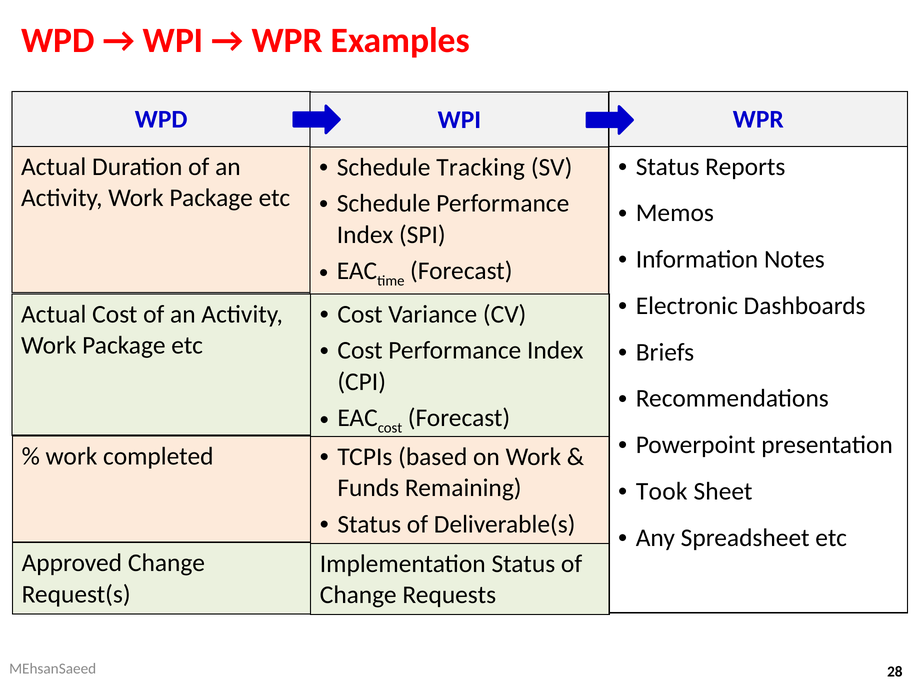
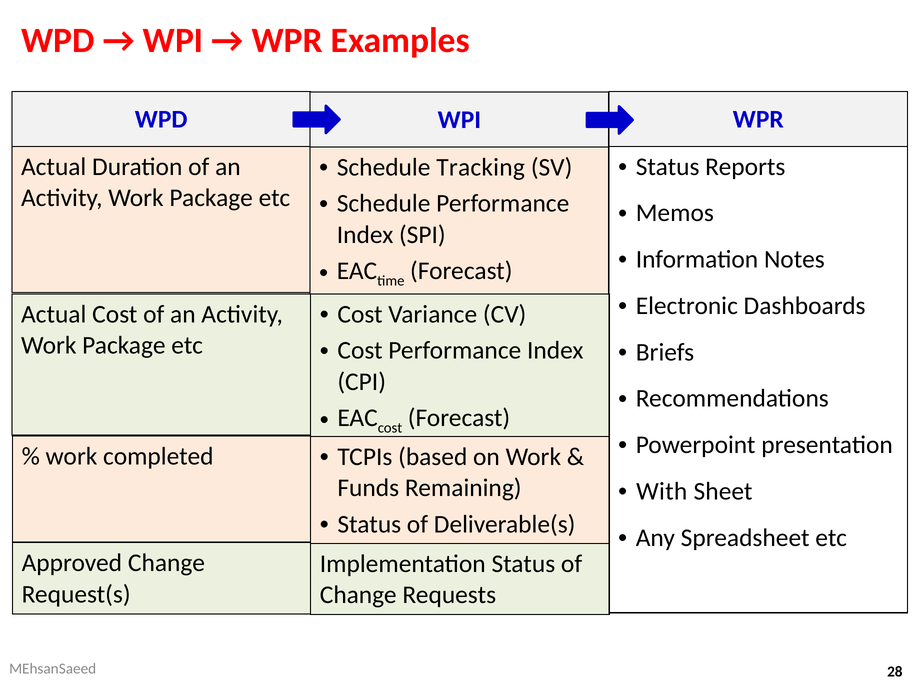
Took: Took -> With
